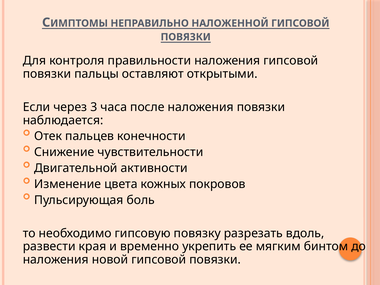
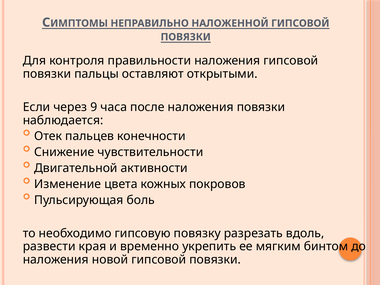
3: 3 -> 9
